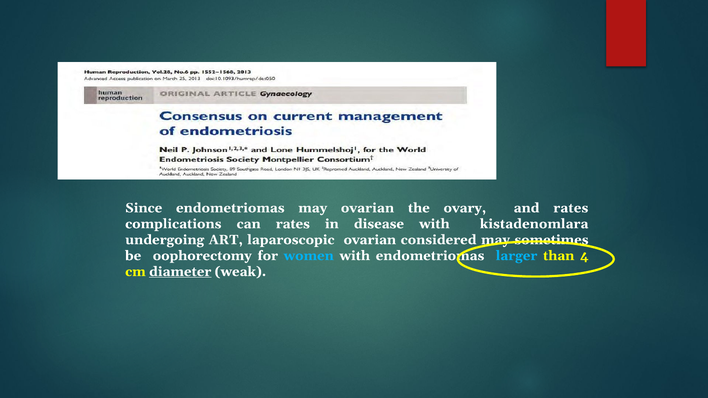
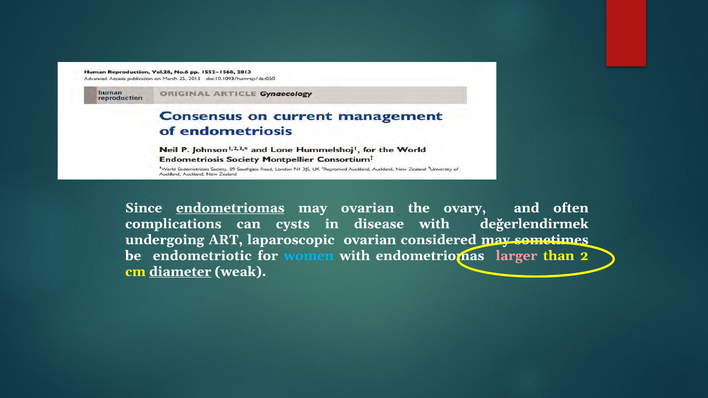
endometriomas at (230, 208) underline: none -> present
and rates: rates -> often
can rates: rates -> cysts
kistadenomlara: kistadenomlara -> değerlendirmek
oophorectomy: oophorectomy -> endometriotic
larger colour: light blue -> pink
4: 4 -> 2
